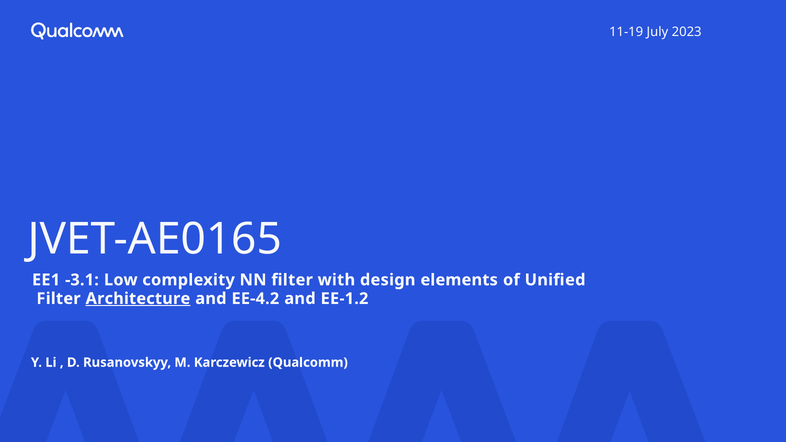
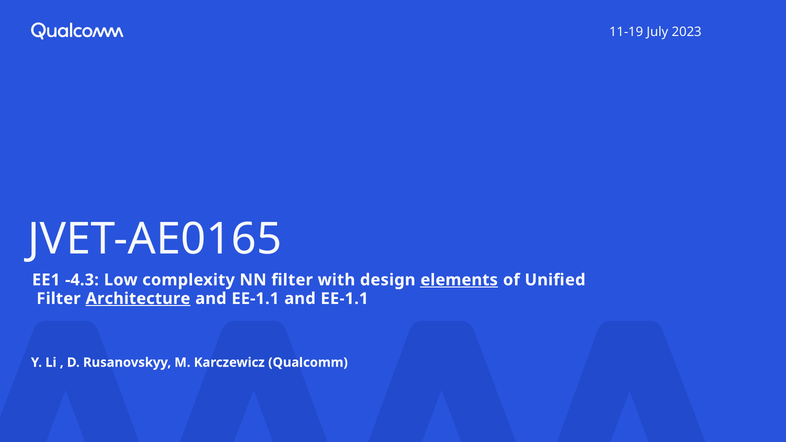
-3.1: -3.1 -> -4.3
elements underline: none -> present
EE-4.2 at (255, 299): EE-4.2 -> EE-1.1
EE-1.2 at (344, 299): EE-1.2 -> EE-1.1
